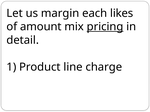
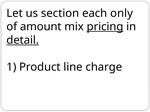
margin: margin -> section
likes: likes -> only
detail underline: none -> present
